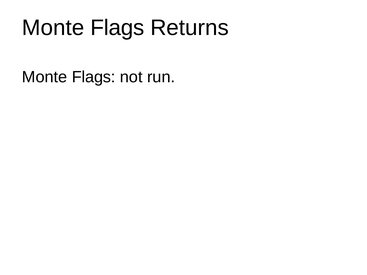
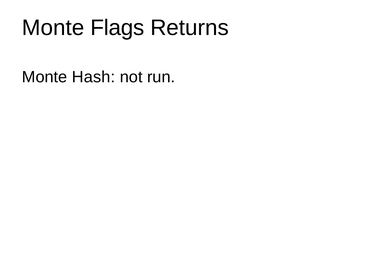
Flags at (94, 77): Flags -> Hash
